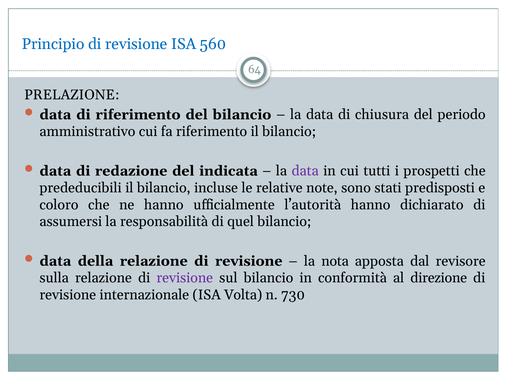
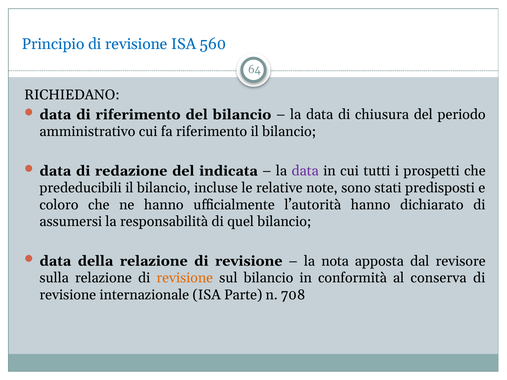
PRELAZIONE: PRELAZIONE -> RICHIEDANO
revisione at (185, 278) colour: purple -> orange
direzione: direzione -> conserva
Volta: Volta -> Parte
730: 730 -> 708
